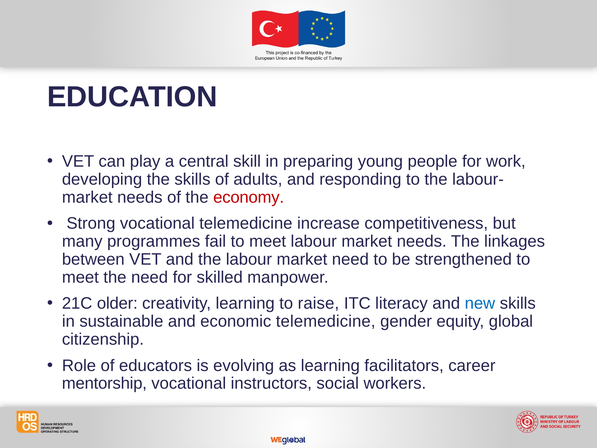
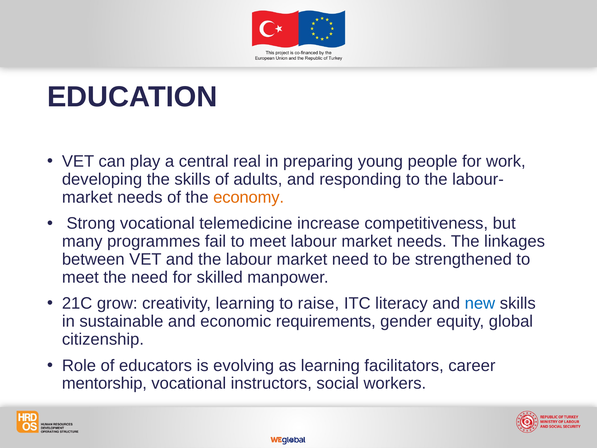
skill: skill -> real
economy colour: red -> orange
older: older -> grow
economic telemedicine: telemedicine -> requirements
